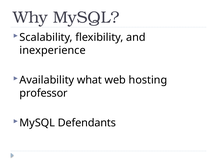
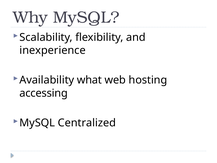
professor: professor -> accessing
Defendants: Defendants -> Centralized
